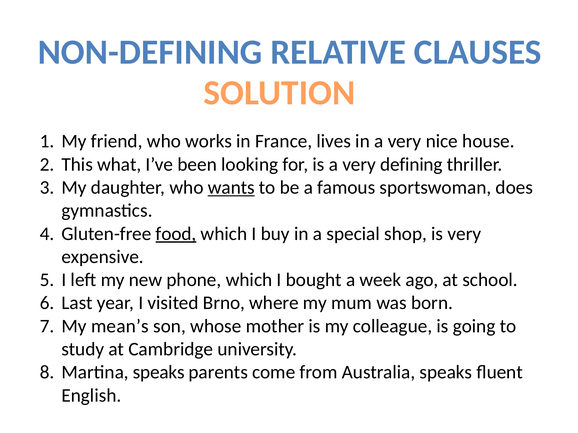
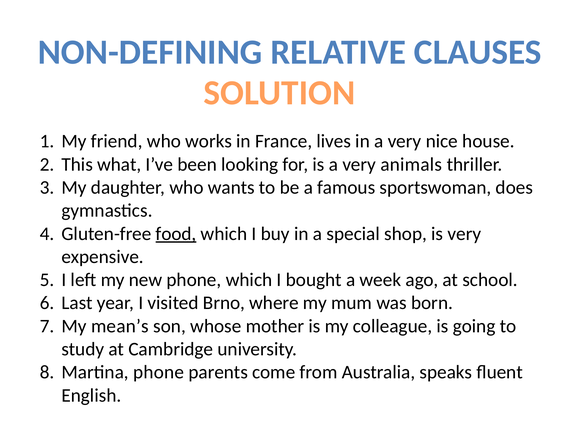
defining: defining -> animals
wants underline: present -> none
Martina speaks: speaks -> phone
